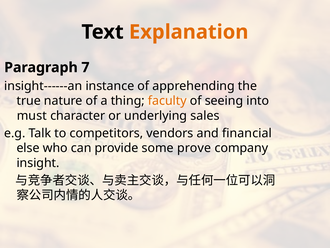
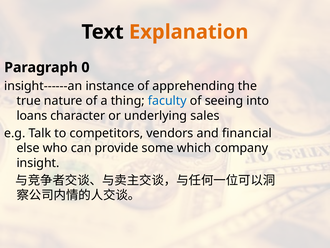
7: 7 -> 0
faculty colour: orange -> blue
must: must -> loans
prove: prove -> which
